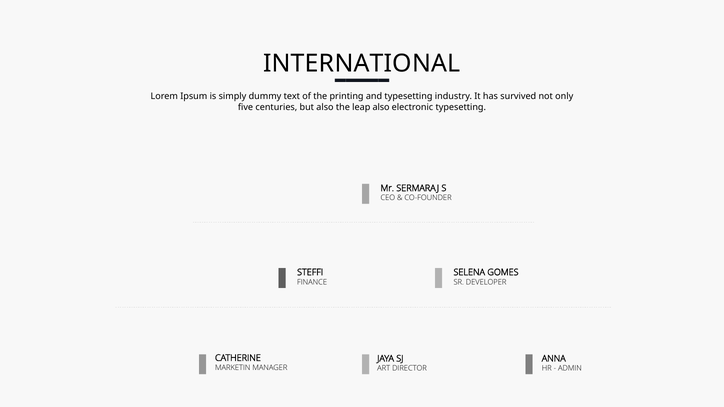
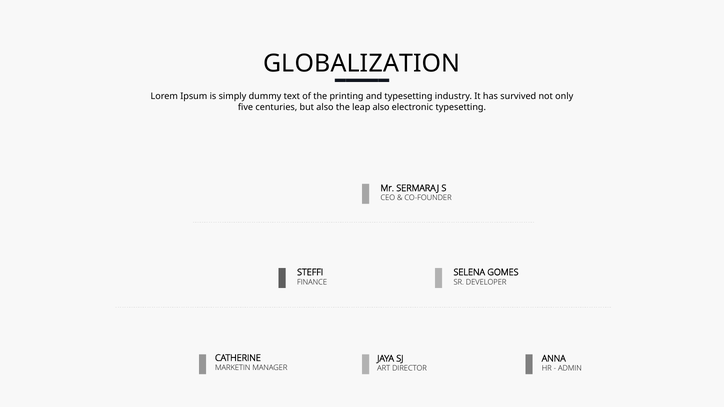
INTERNATIONAL: INTERNATIONAL -> GLOBALIZATION
